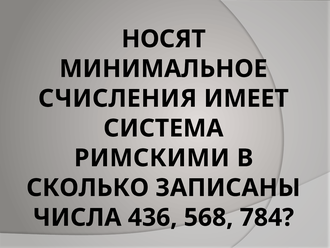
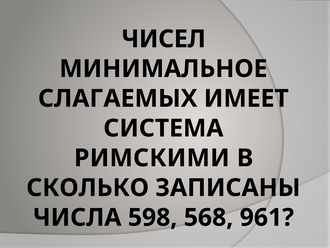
НОСЯТ: НОСЯТ -> ЧИСЕЛ
СЧИСЛЕНИЯ: СЧИСЛЕНИЯ -> СЛАГАЕМЫХ
436: 436 -> 598
784: 784 -> 961
